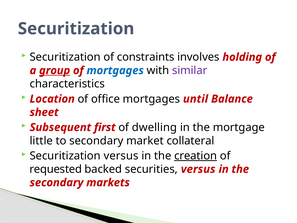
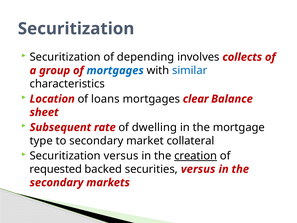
constraints: constraints -> depending
holding: holding -> collects
group underline: present -> none
similar colour: purple -> blue
office: office -> loans
until: until -> clear
first: first -> rate
little: little -> type
